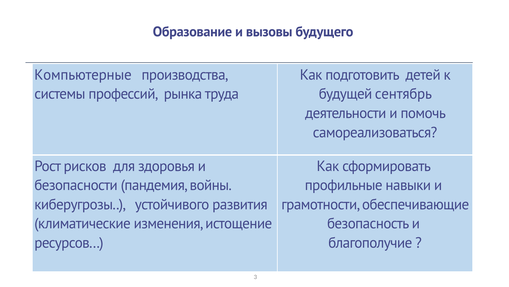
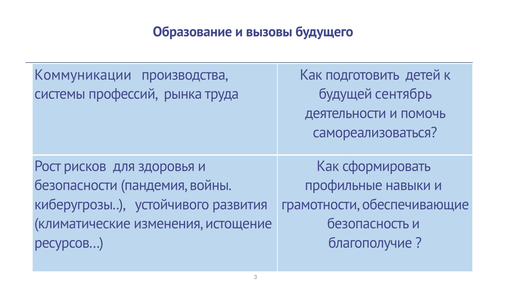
Компьютерные: Компьютерные -> Коммуникации
